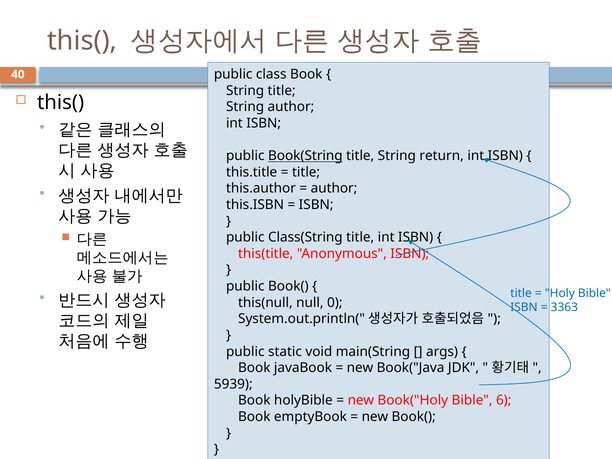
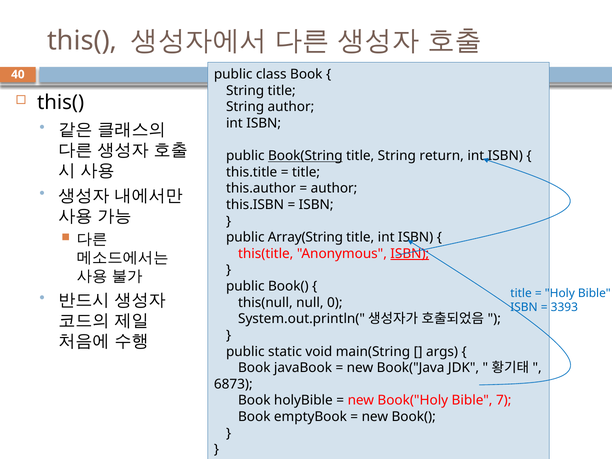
Class(String: Class(String -> Array(String
ISBN at (410, 254) underline: none -> present
3363: 3363 -> 3393
5939: 5939 -> 6873
6: 6 -> 7
